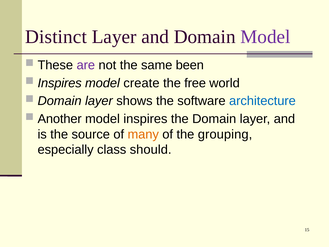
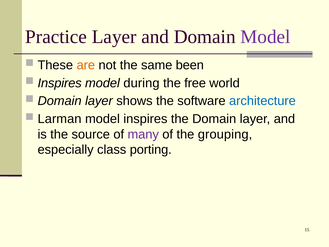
Distinct: Distinct -> Practice
are colour: purple -> orange
create: create -> during
Another: Another -> Larman
many colour: orange -> purple
should: should -> porting
